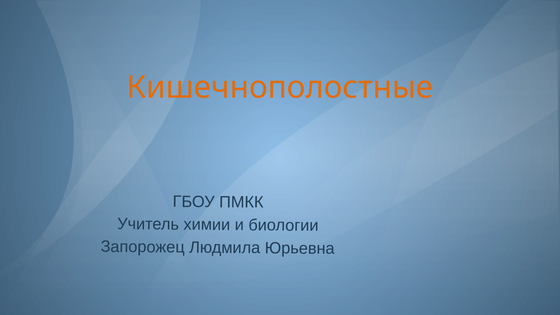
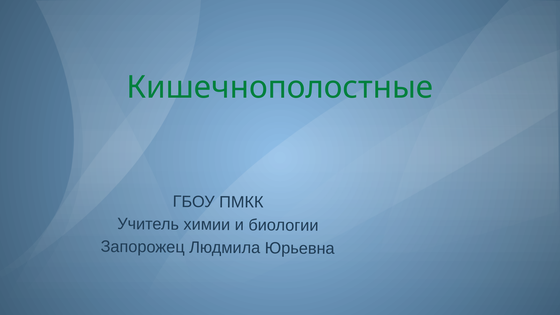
Кишечнополостные colour: orange -> green
